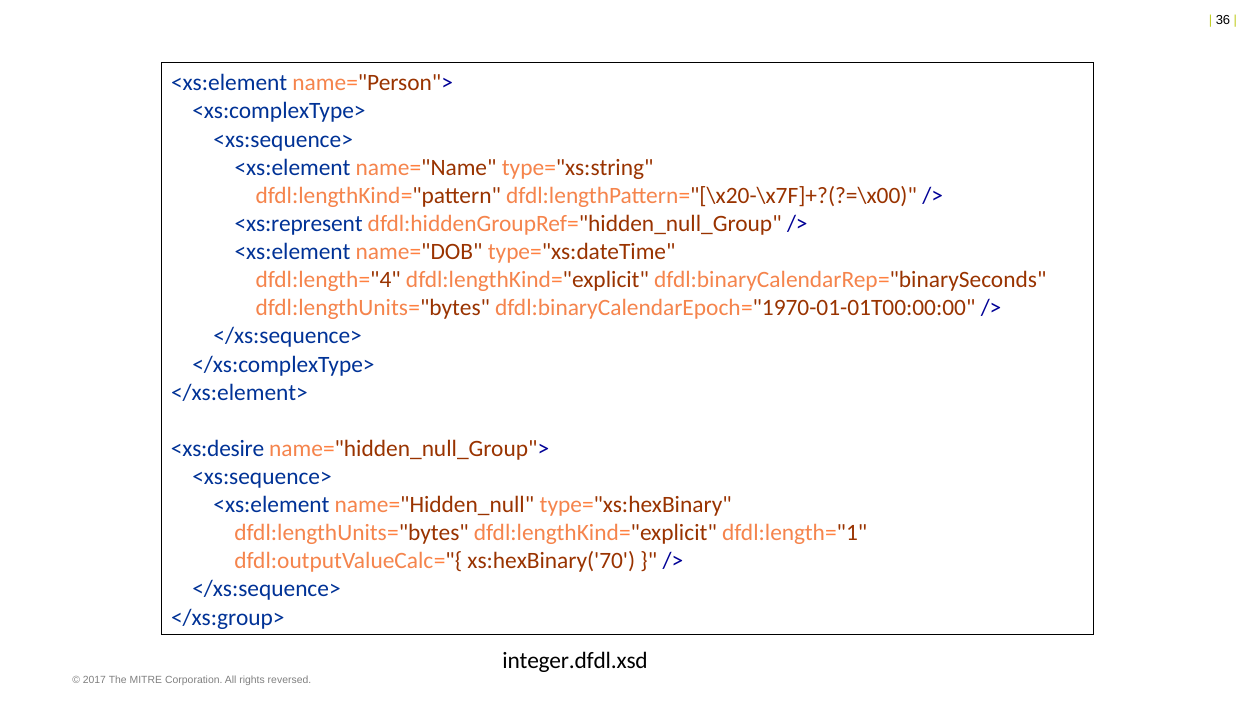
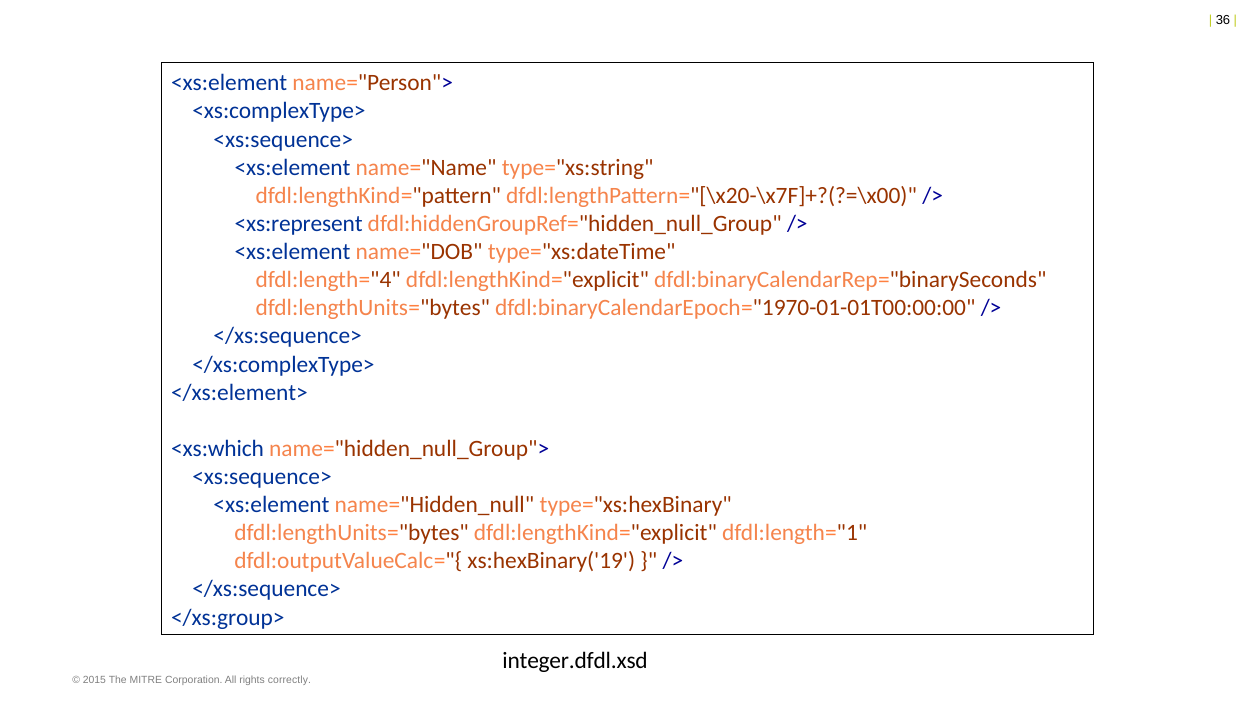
<xs:desire: <xs:desire -> <xs:which
xs:hexBinary('70: xs:hexBinary('70 -> xs:hexBinary('19
2017: 2017 -> 2015
reversed: reversed -> correctly
